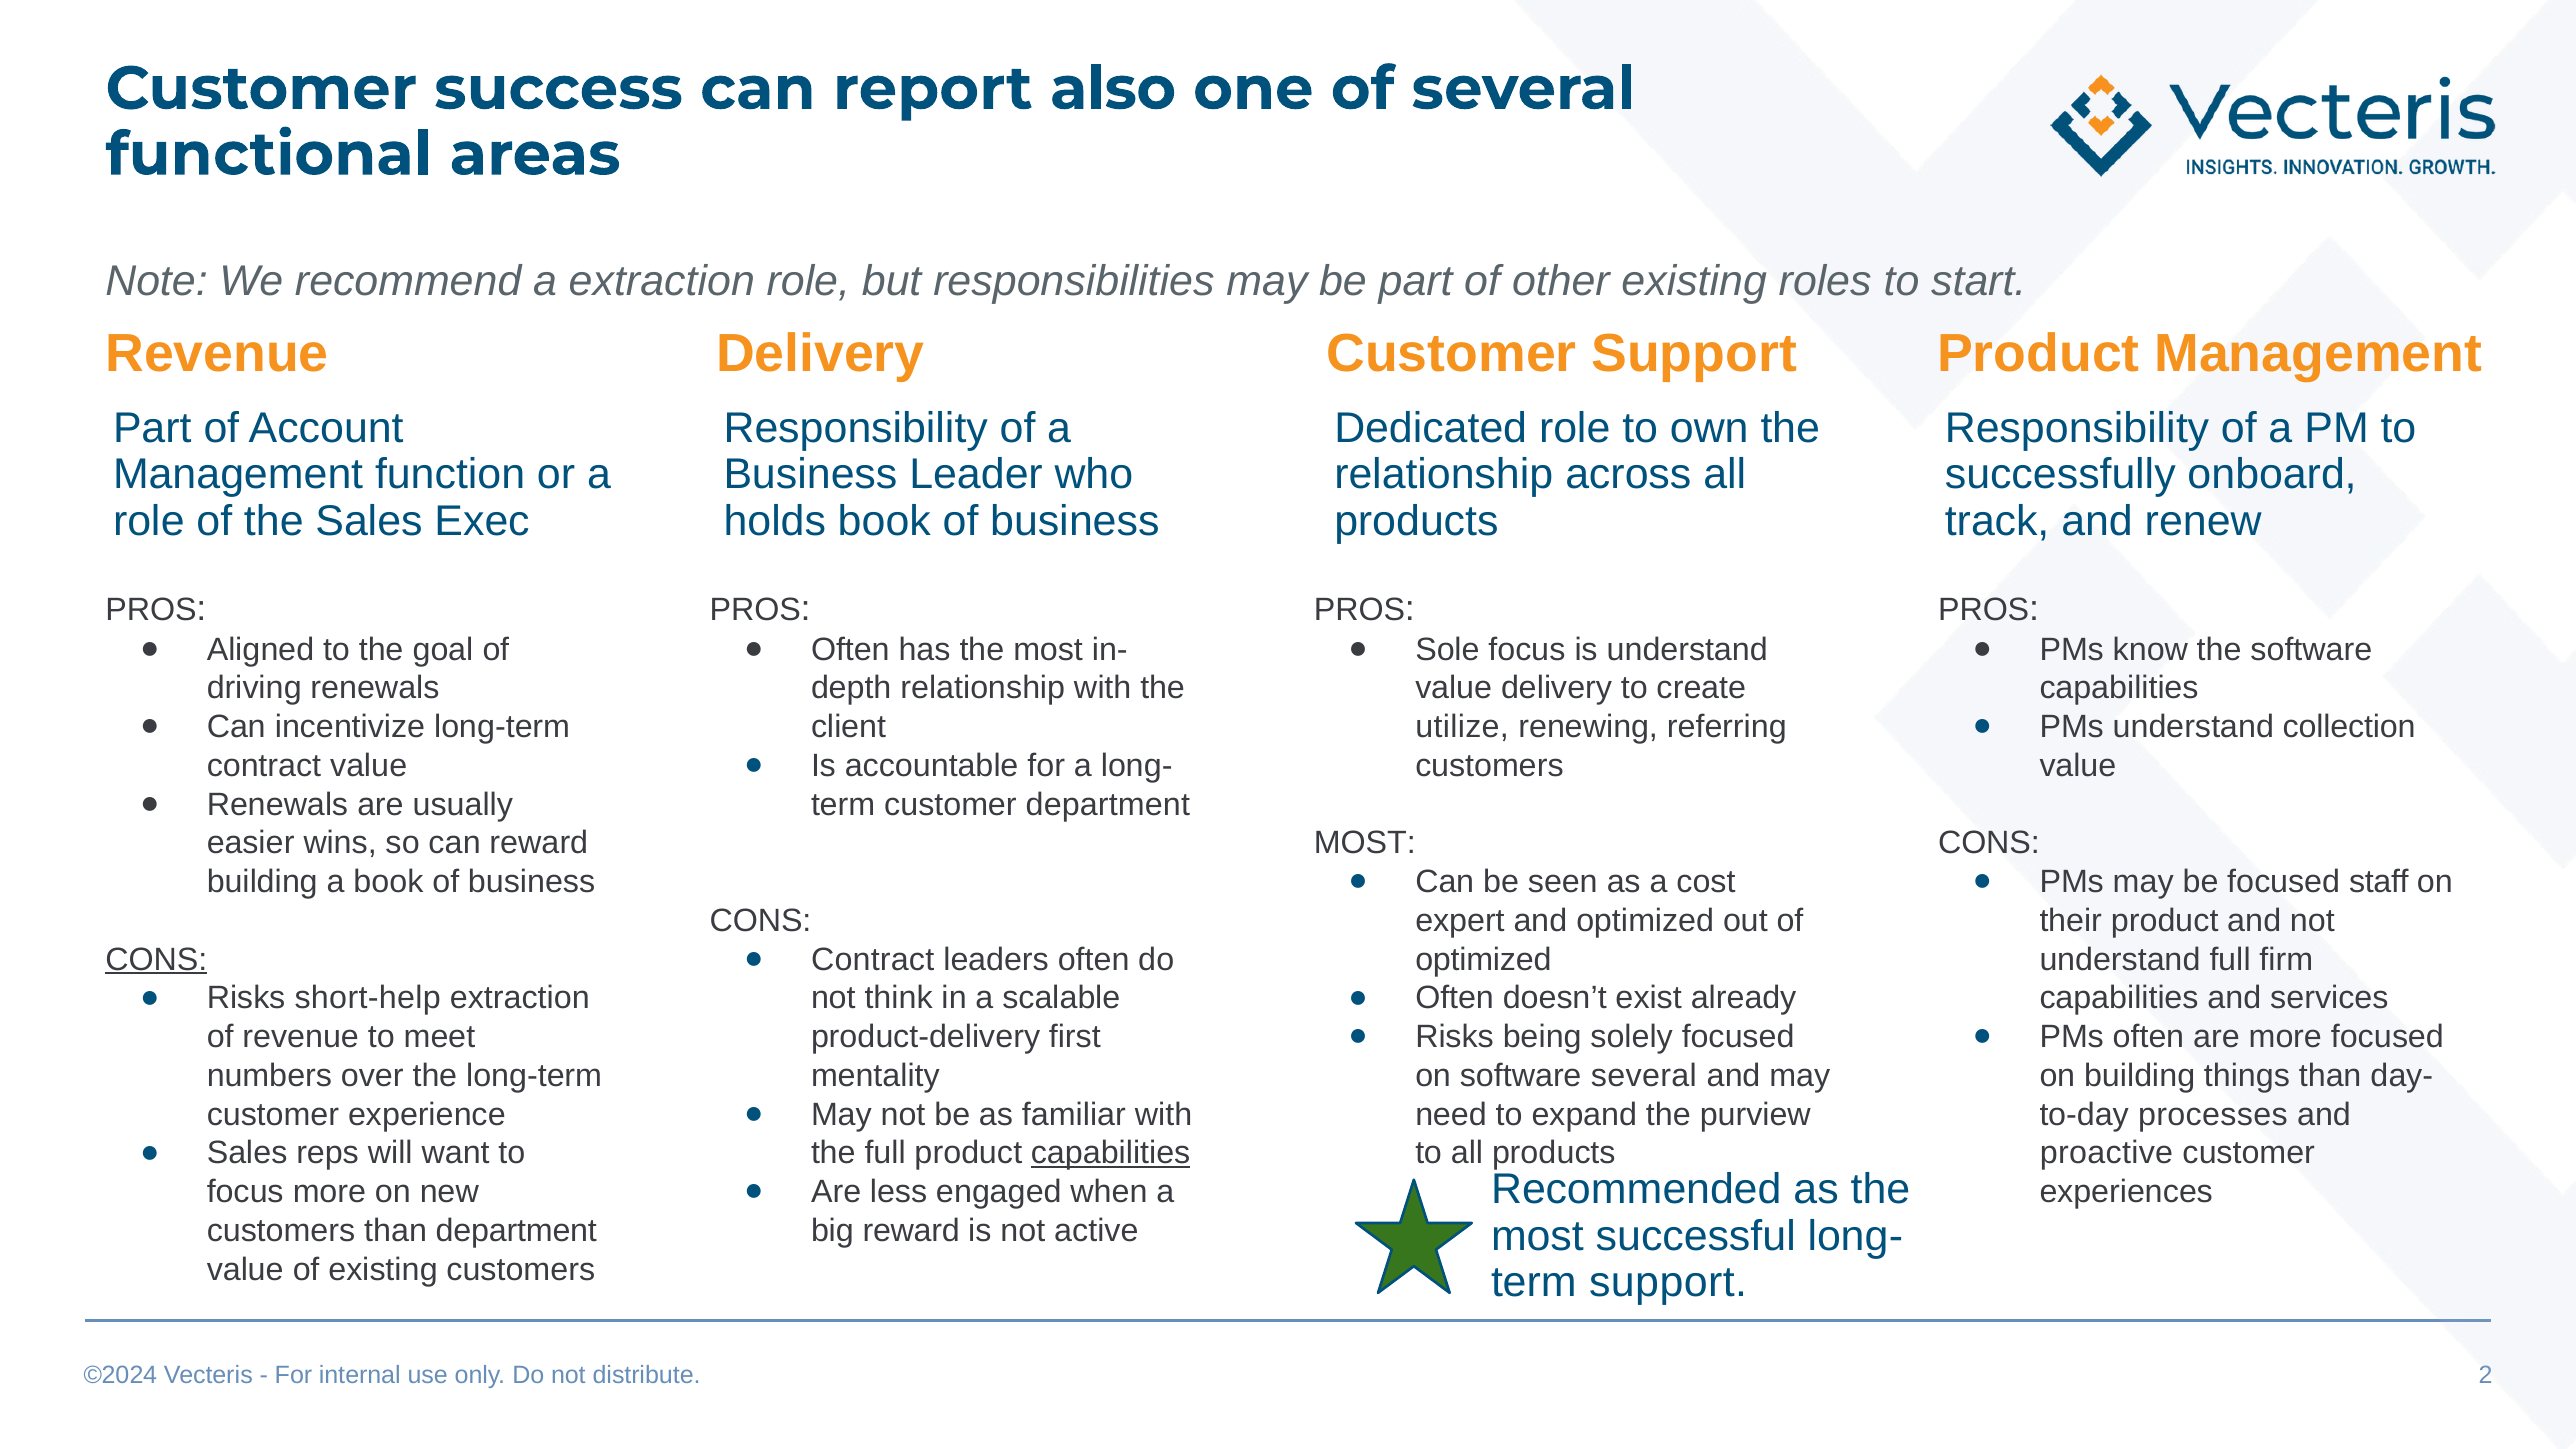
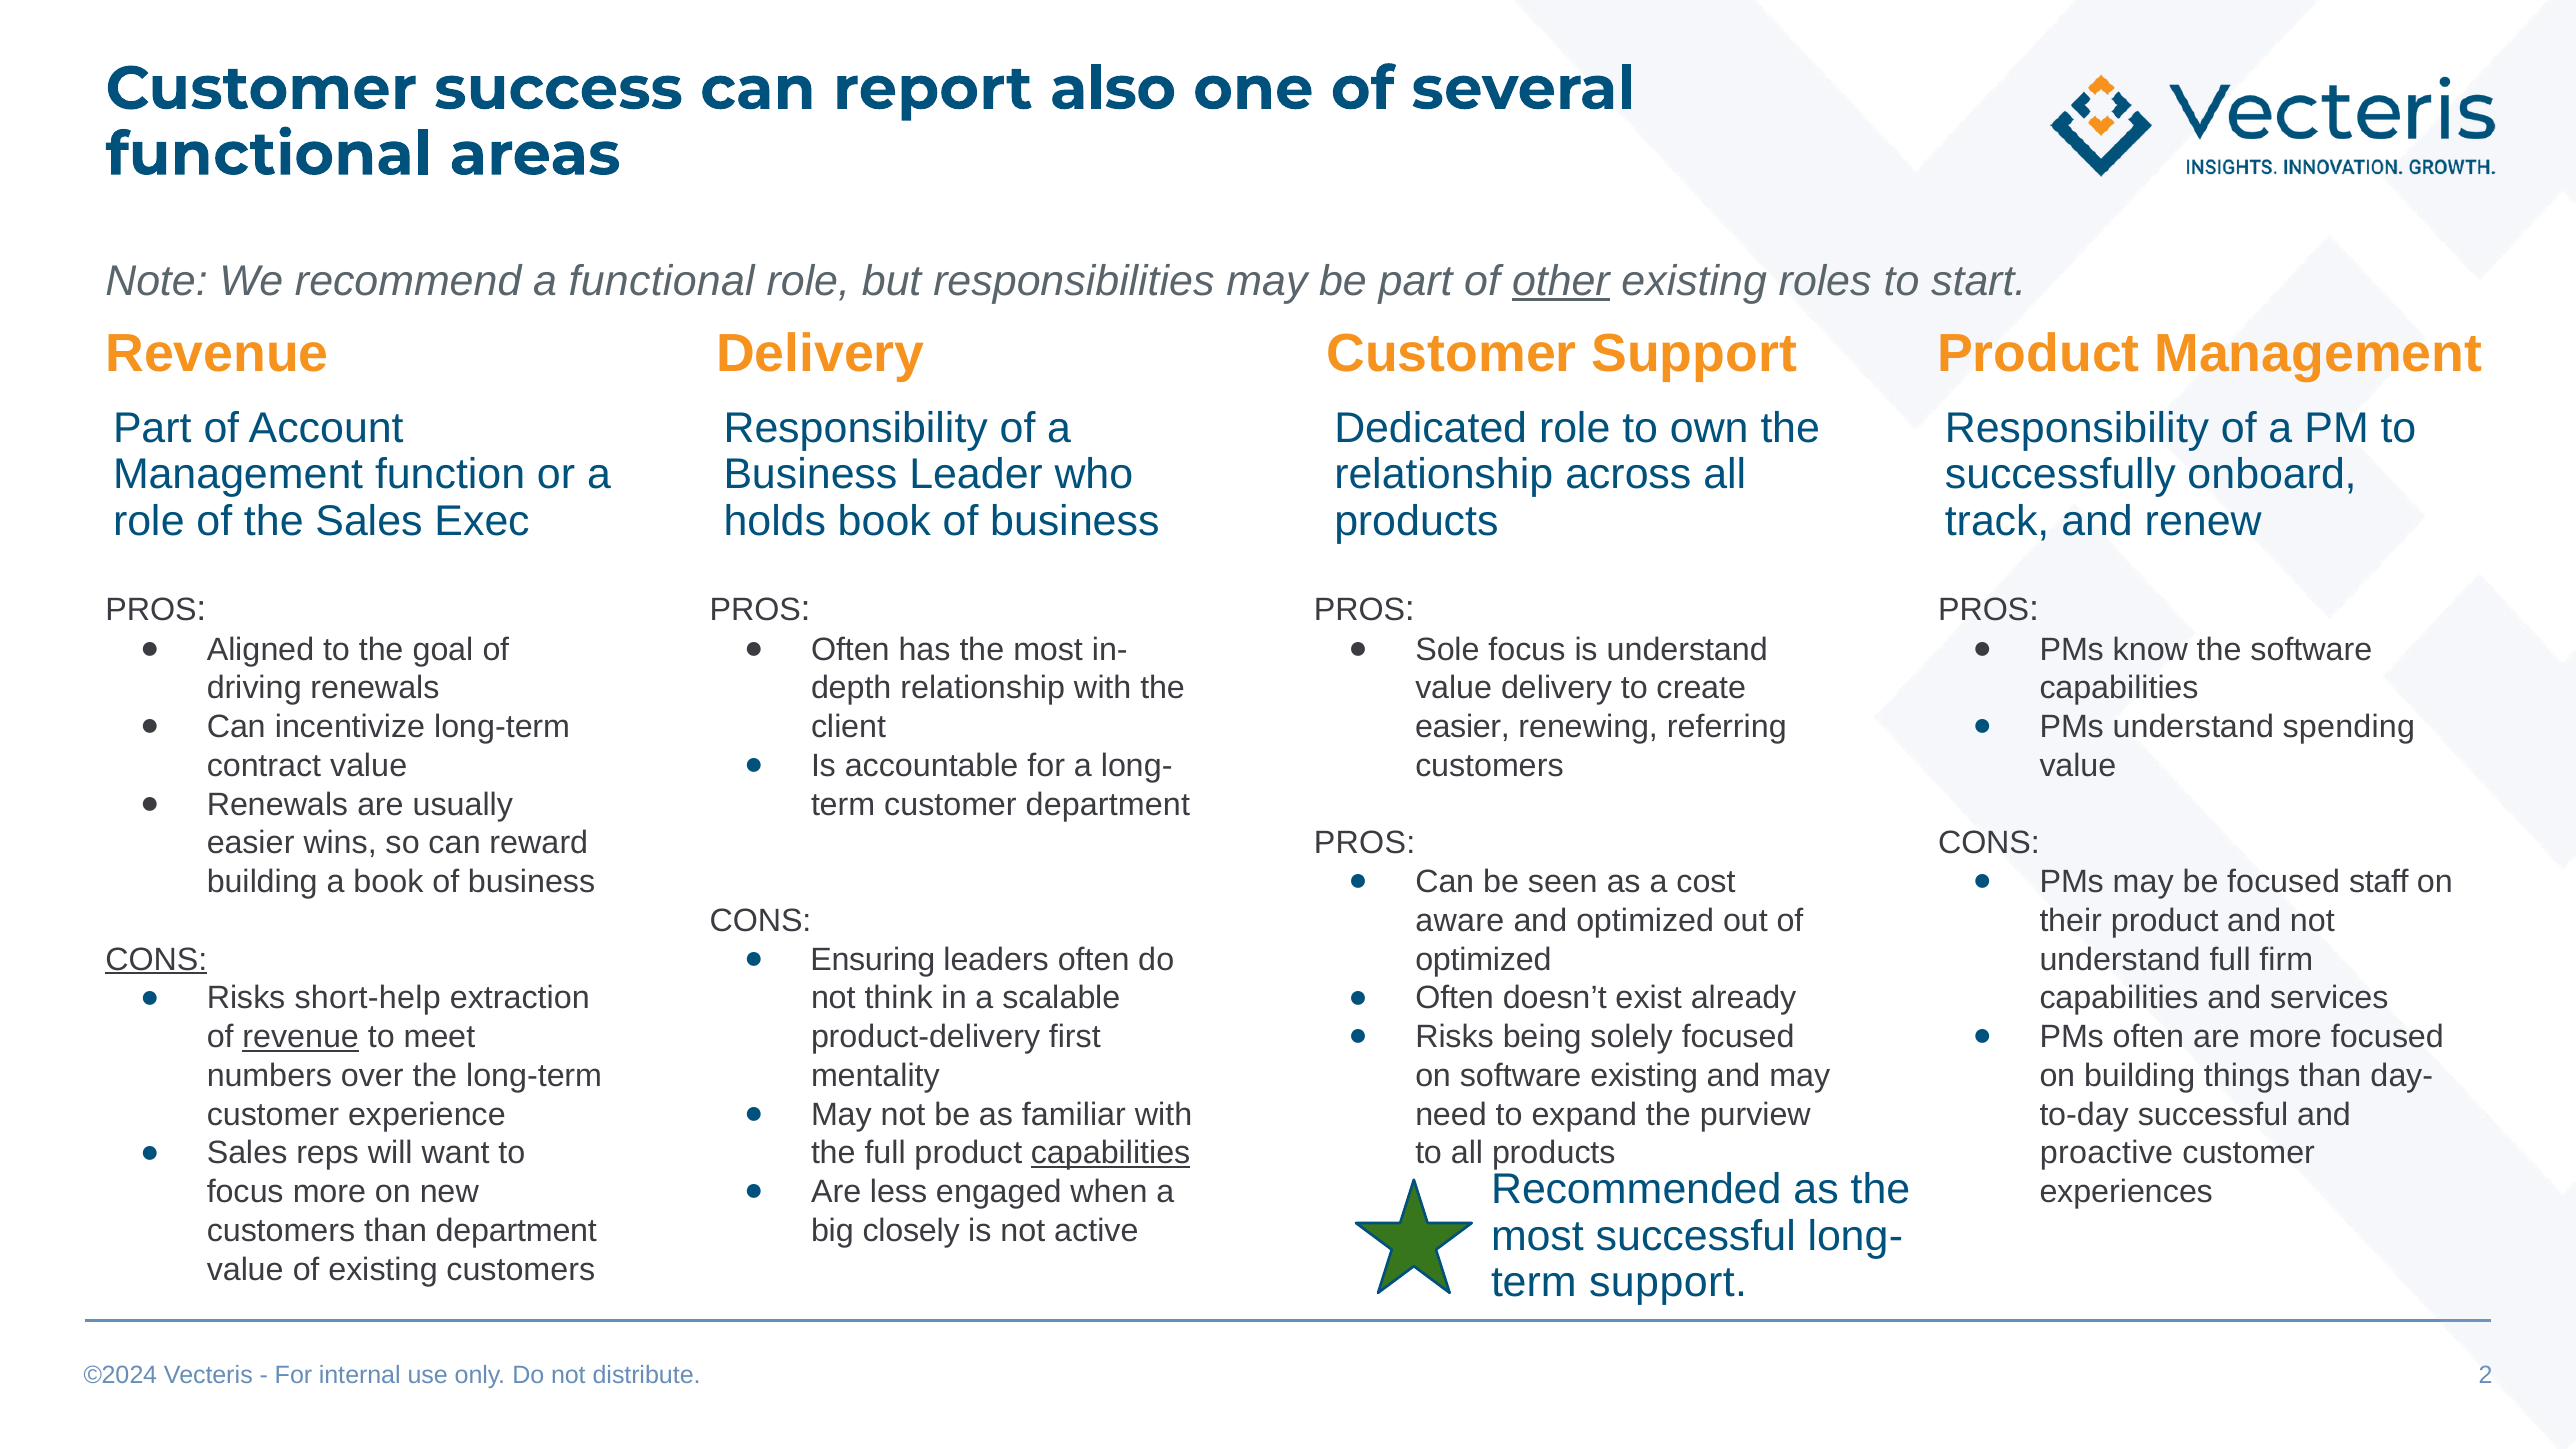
a extraction: extraction -> functional
other underline: none -> present
collection: collection -> spending
utilize at (1462, 727): utilize -> easier
MOST at (1365, 843): MOST -> PROS
expert: expert -> aware
Contract at (873, 960): Contract -> Ensuring
revenue at (301, 1037) underline: none -> present
software several: several -> existing
processes at (2213, 1114): processes -> successful
big reward: reward -> closely
